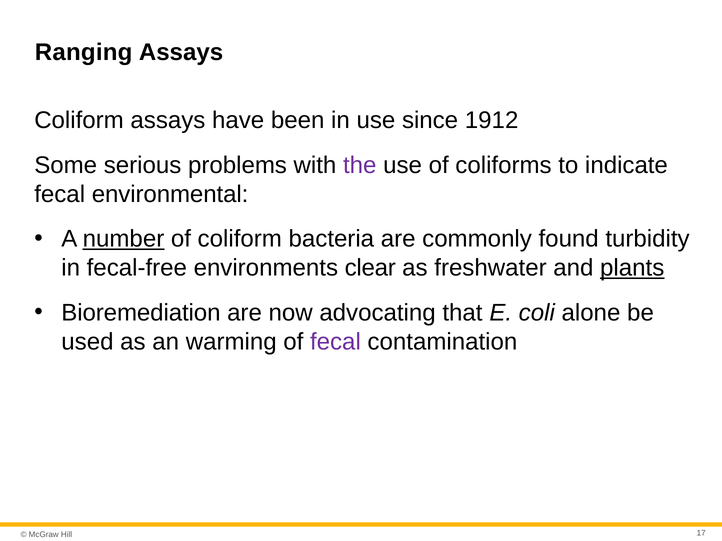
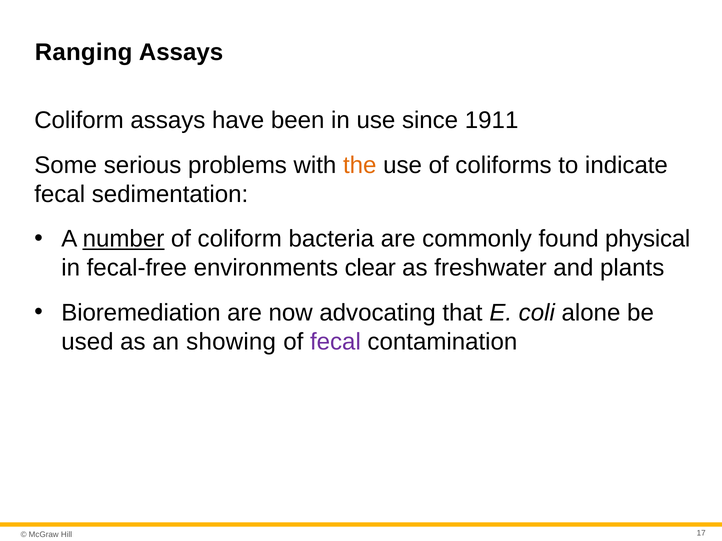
1912: 1912 -> 1911
the colour: purple -> orange
environmental: environmental -> sedimentation
turbidity: turbidity -> physical
plants underline: present -> none
warming: warming -> showing
